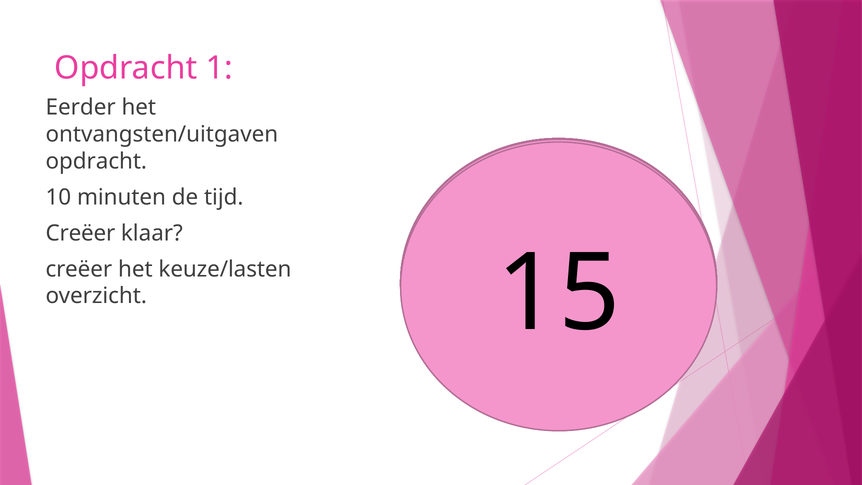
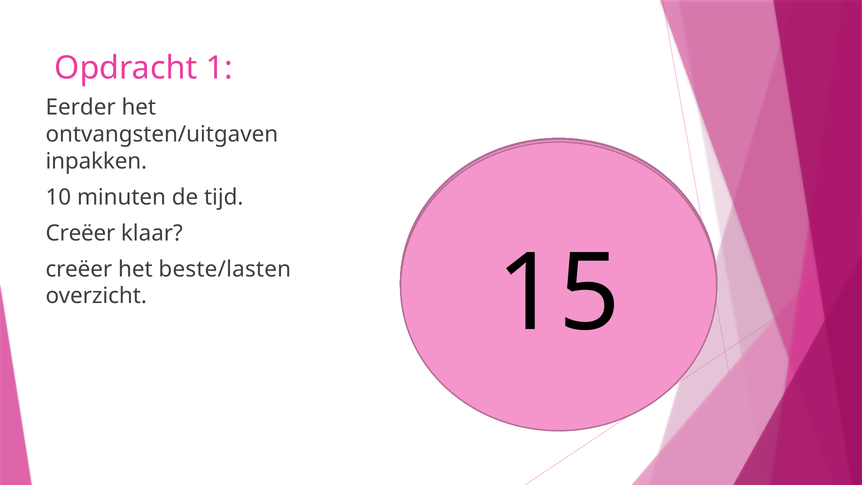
opdracht at (96, 161): opdracht -> inpakken
keuze/lasten: keuze/lasten -> beste/lasten
